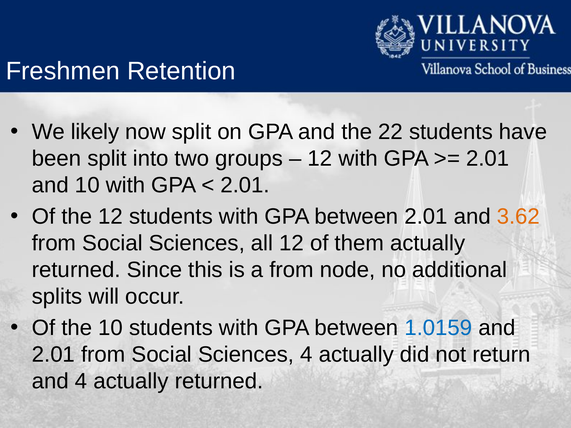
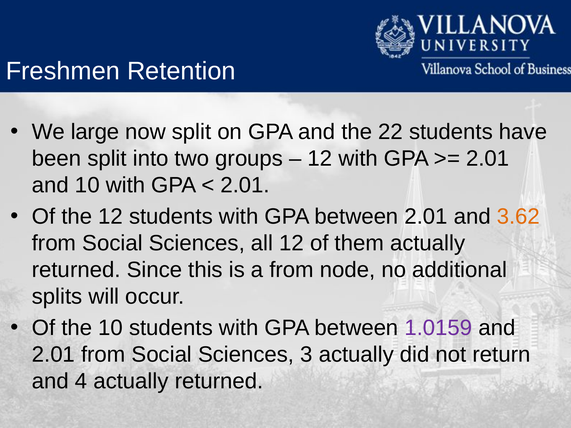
likely: likely -> large
1.0159 colour: blue -> purple
Sciences 4: 4 -> 3
